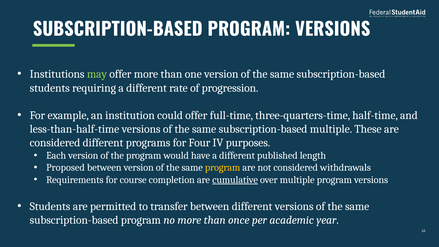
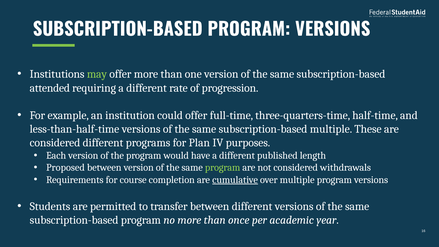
students at (50, 88): students -> attended
Four: Four -> Plan
program at (223, 168) colour: yellow -> light green
